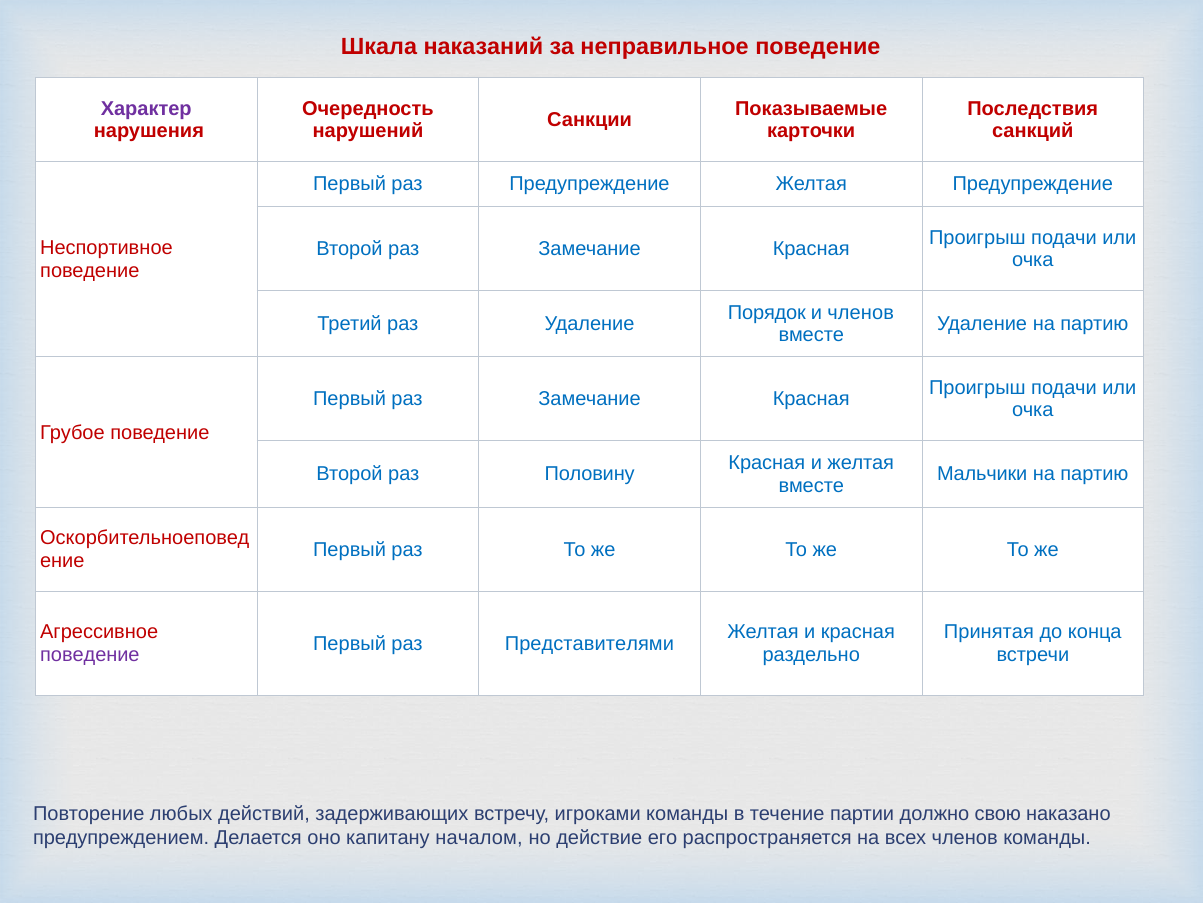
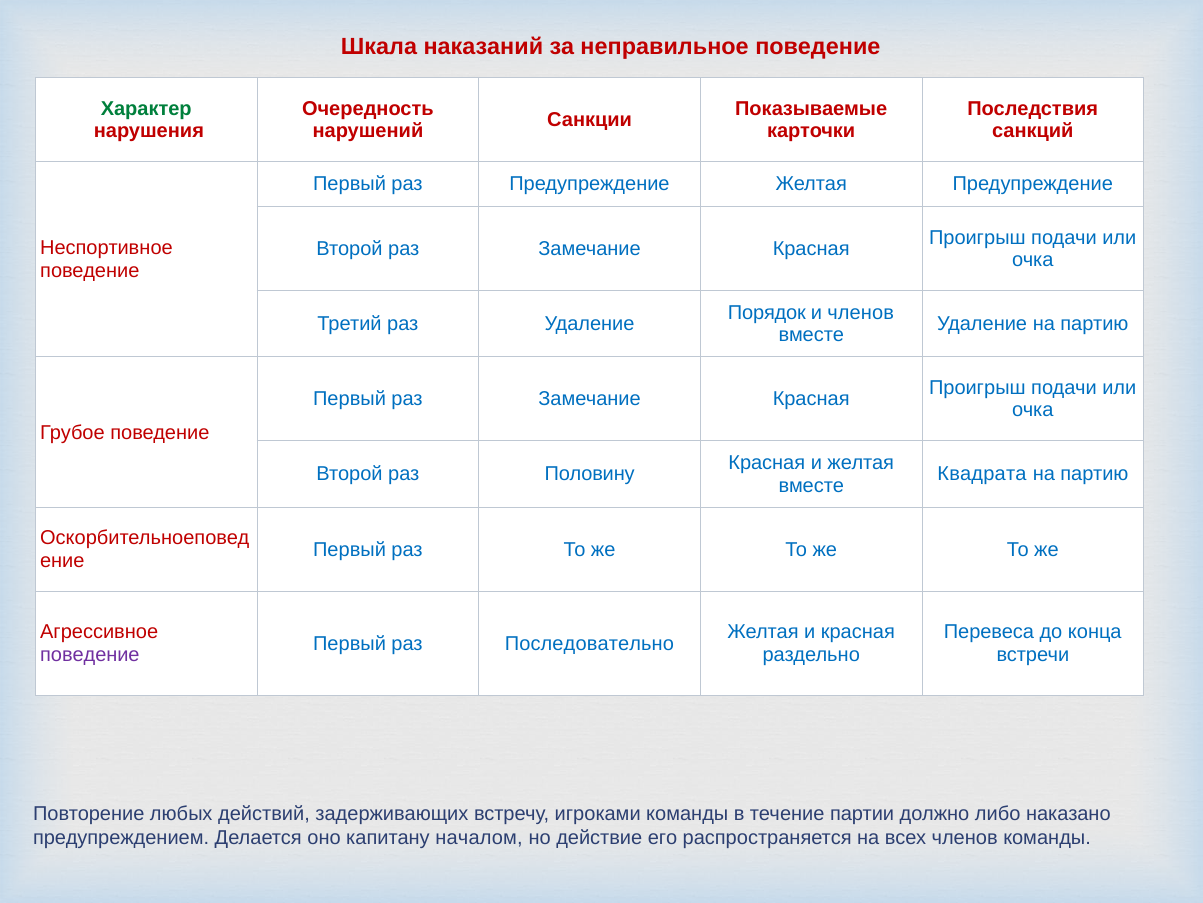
Характер colour: purple -> green
Мальчики: Мальчики -> Квадрата
Принятая: Принятая -> Перевеса
Представителями: Представителями -> Последовательно
свою: свою -> либо
